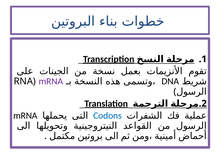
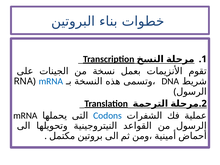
mRNA at (51, 81) colour: purple -> blue
